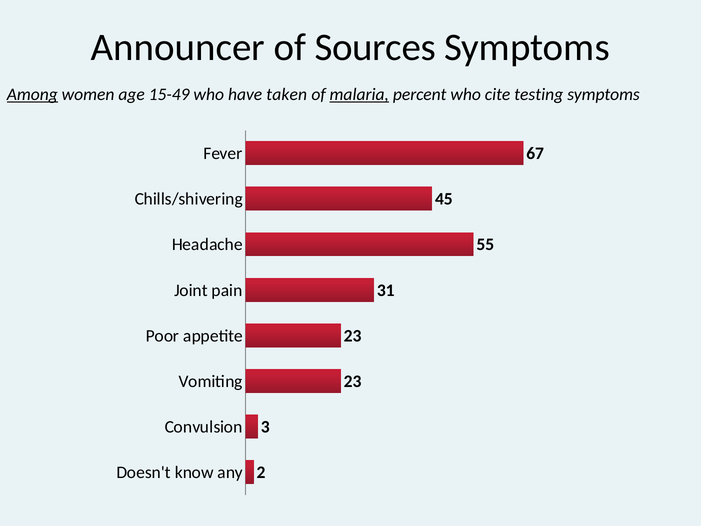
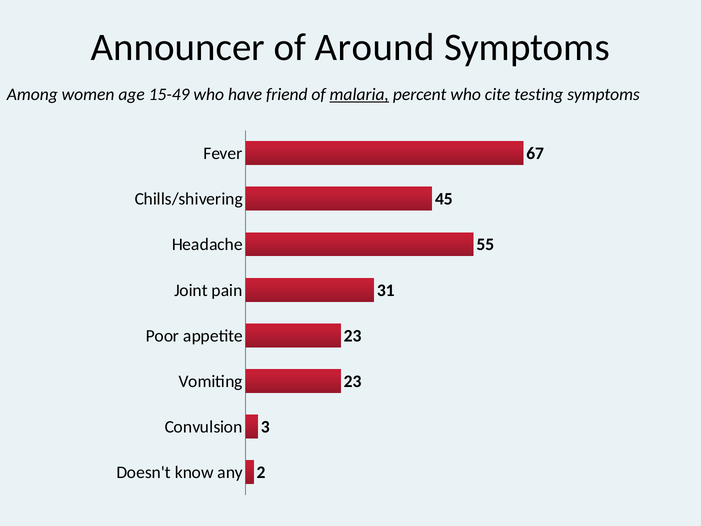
Sources: Sources -> Around
Among underline: present -> none
taken: taken -> friend
